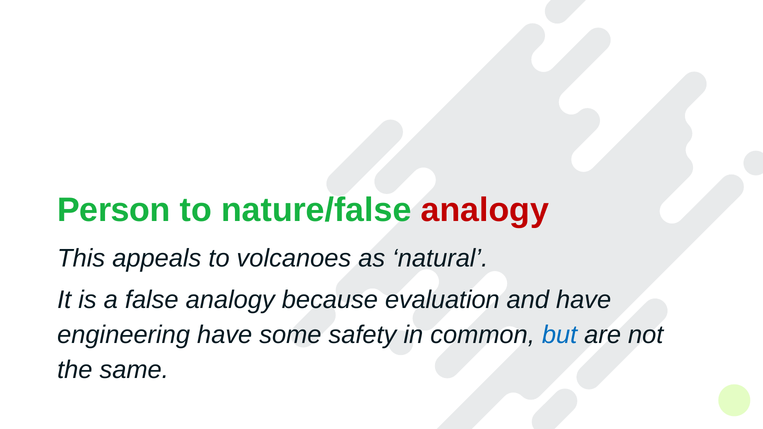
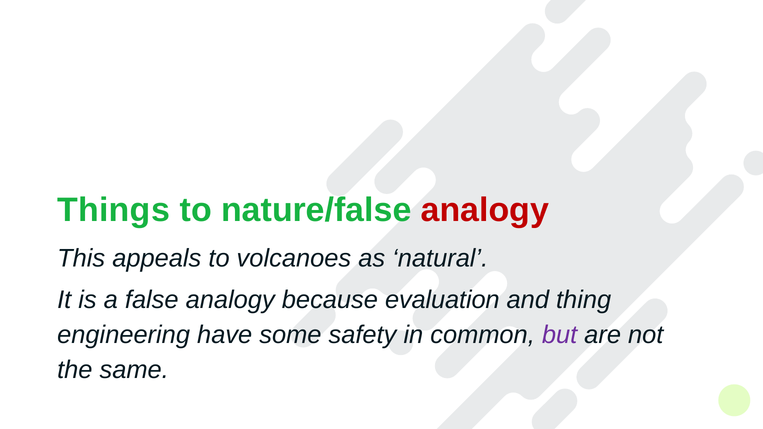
Person: Person -> Things
and have: have -> thing
but colour: blue -> purple
